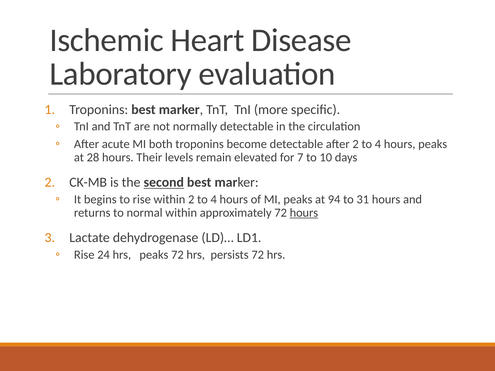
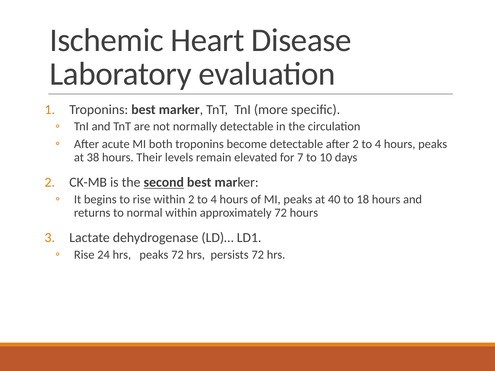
28: 28 -> 38
94: 94 -> 40
31: 31 -> 18
hours at (304, 213) underline: present -> none
